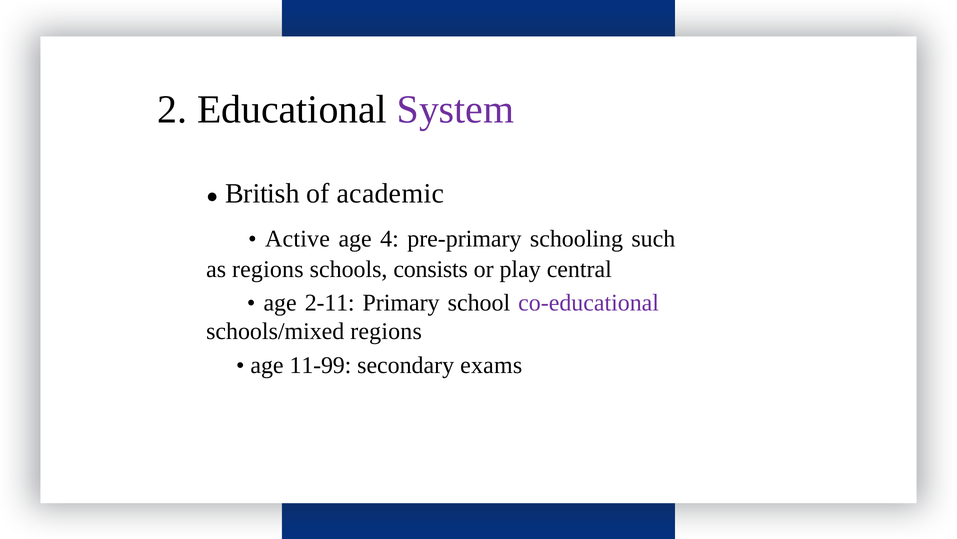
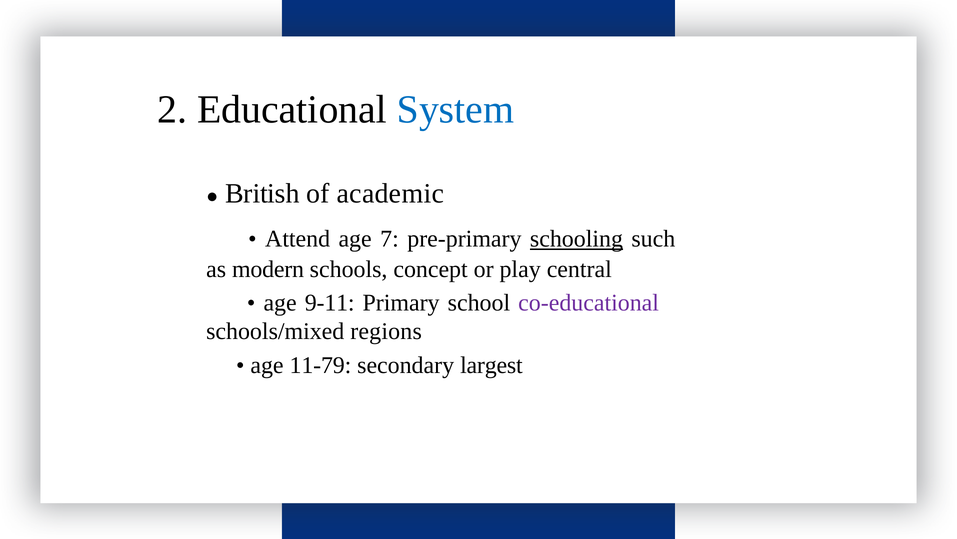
System colour: purple -> blue
Active: Active -> Attend
4: 4 -> 7
schooling underline: none -> present
as regions: regions -> modern
consists: consists -> concept
2-11: 2-11 -> 9-11
11-99: 11-99 -> 11-79
exams: exams -> largest
